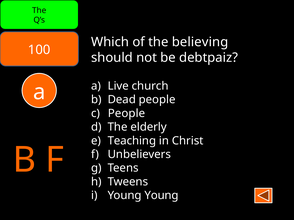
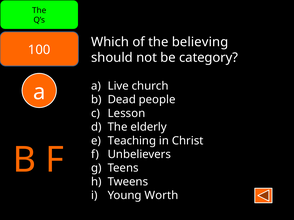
debtpaiz: debtpaiz -> category
People at (127, 114): People -> Lesson
Young Young: Young -> Worth
